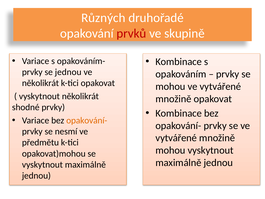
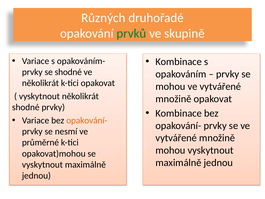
prvků colour: red -> green
se jednou: jednou -> shodné
předmětu: předmětu -> průměrné
